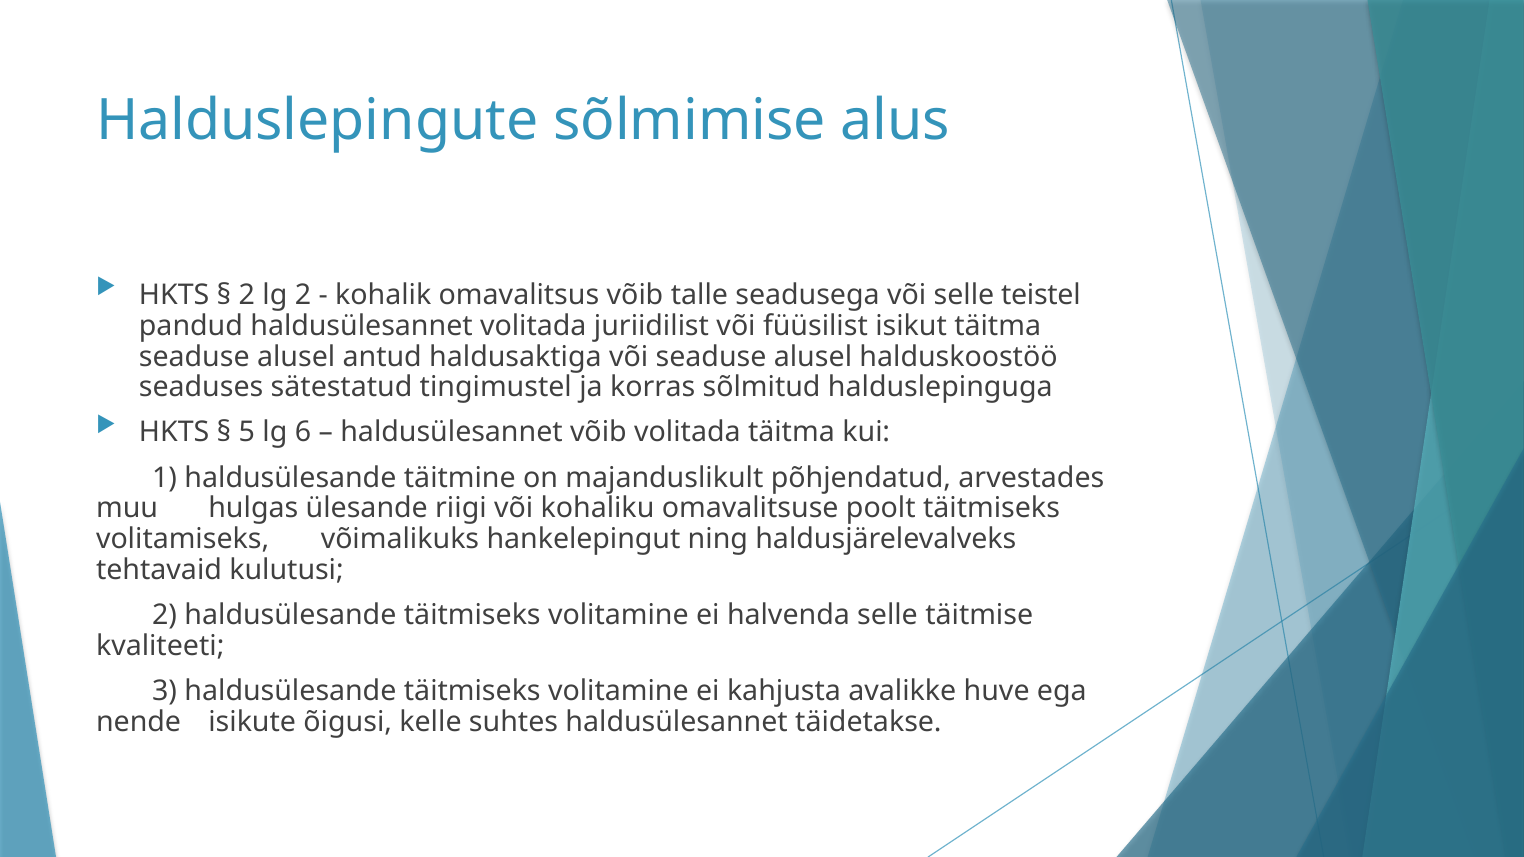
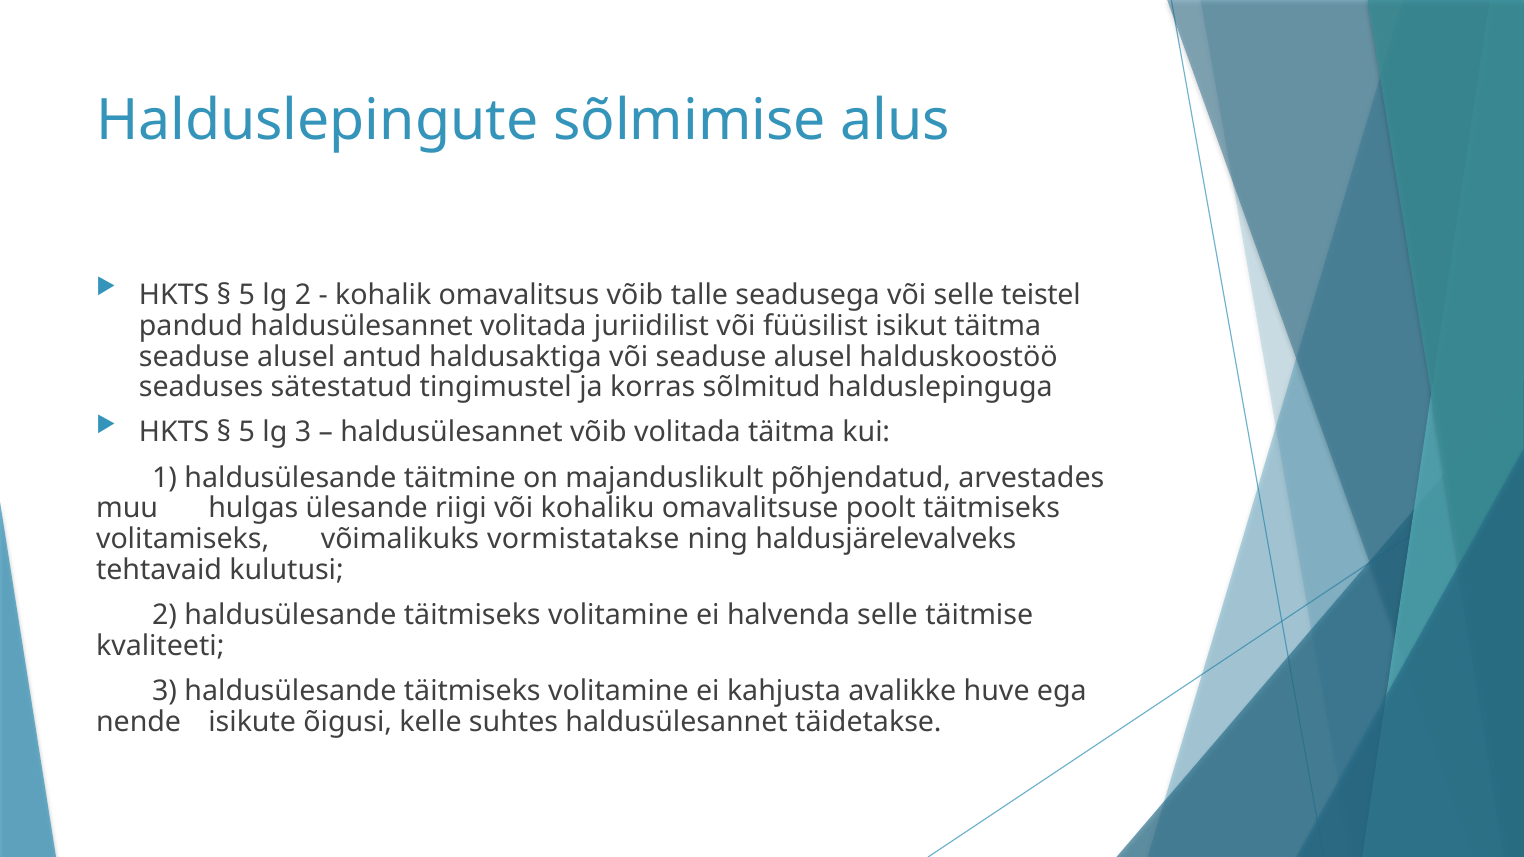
2 at (247, 295): 2 -> 5
lg 6: 6 -> 3
hankelepingut: hankelepingut -> vormistatakse
